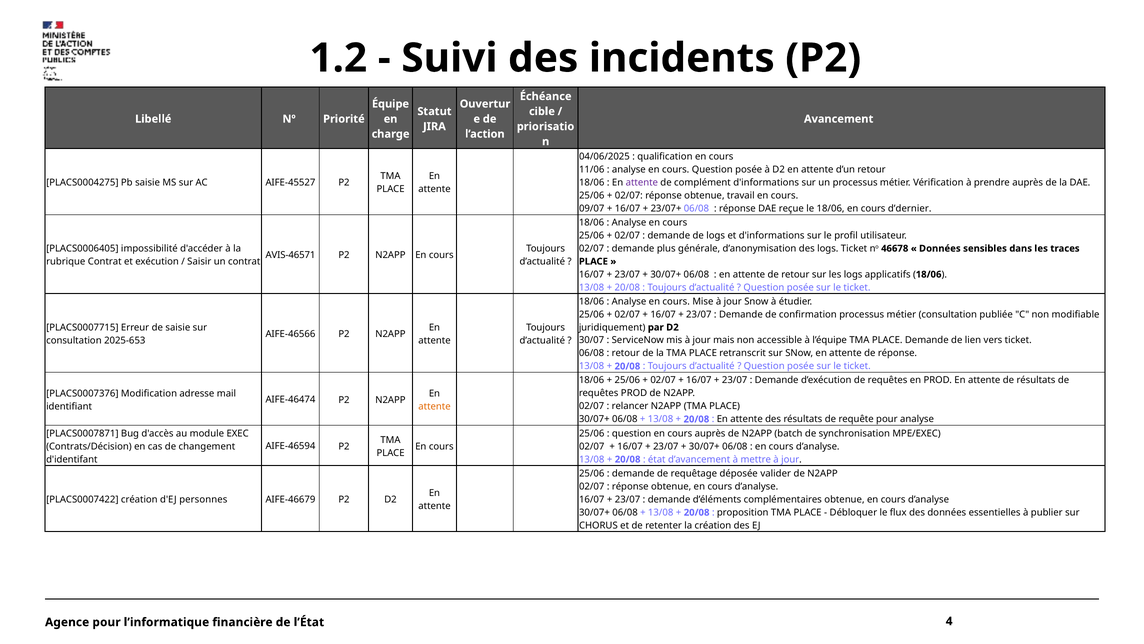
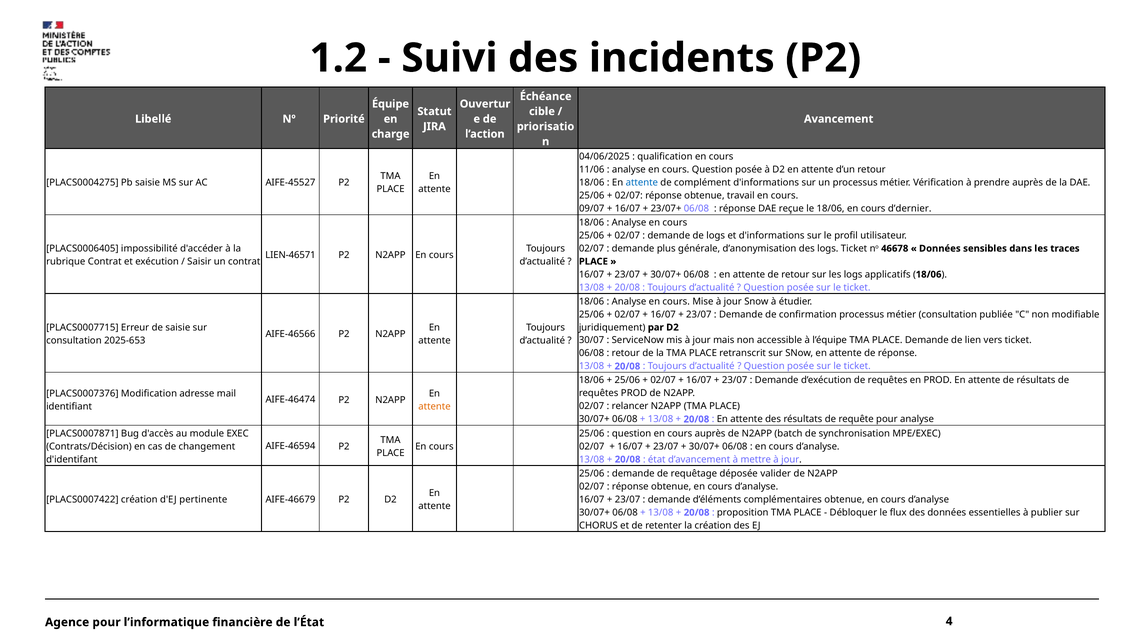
attente at (642, 182) colour: purple -> blue
AVIS-46571: AVIS-46571 -> LIEN-46571
personnes: personnes -> pertinente
